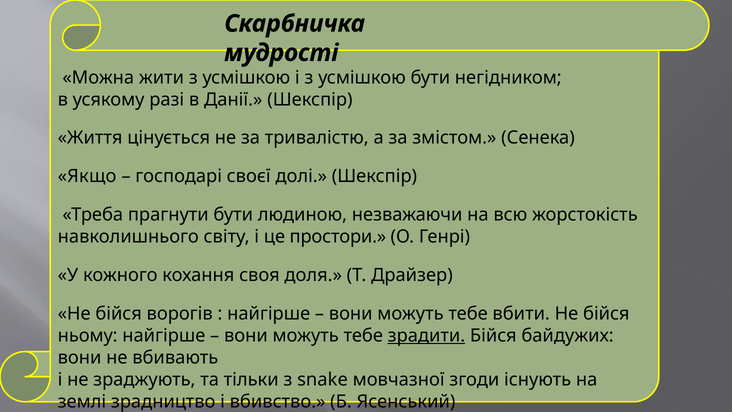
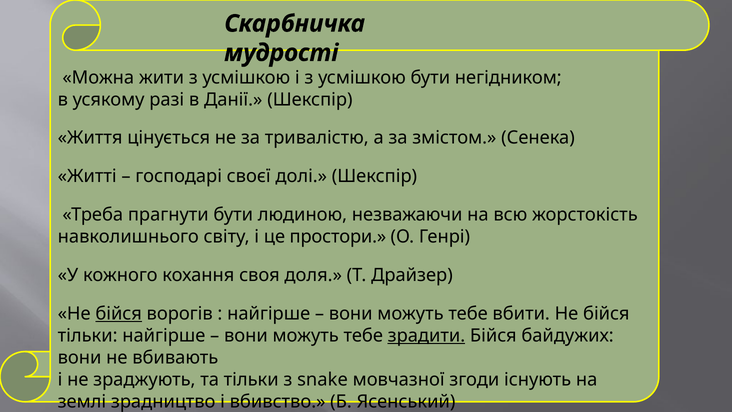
Якщо: Якщо -> Житті
бійся at (119, 314) underline: none -> present
ньому at (88, 335): ньому -> тільки
